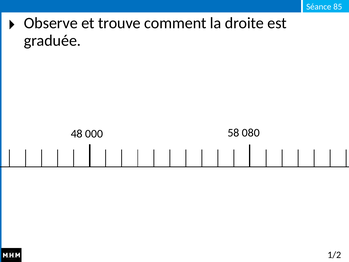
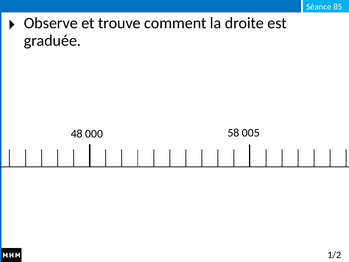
080: 080 -> 005
